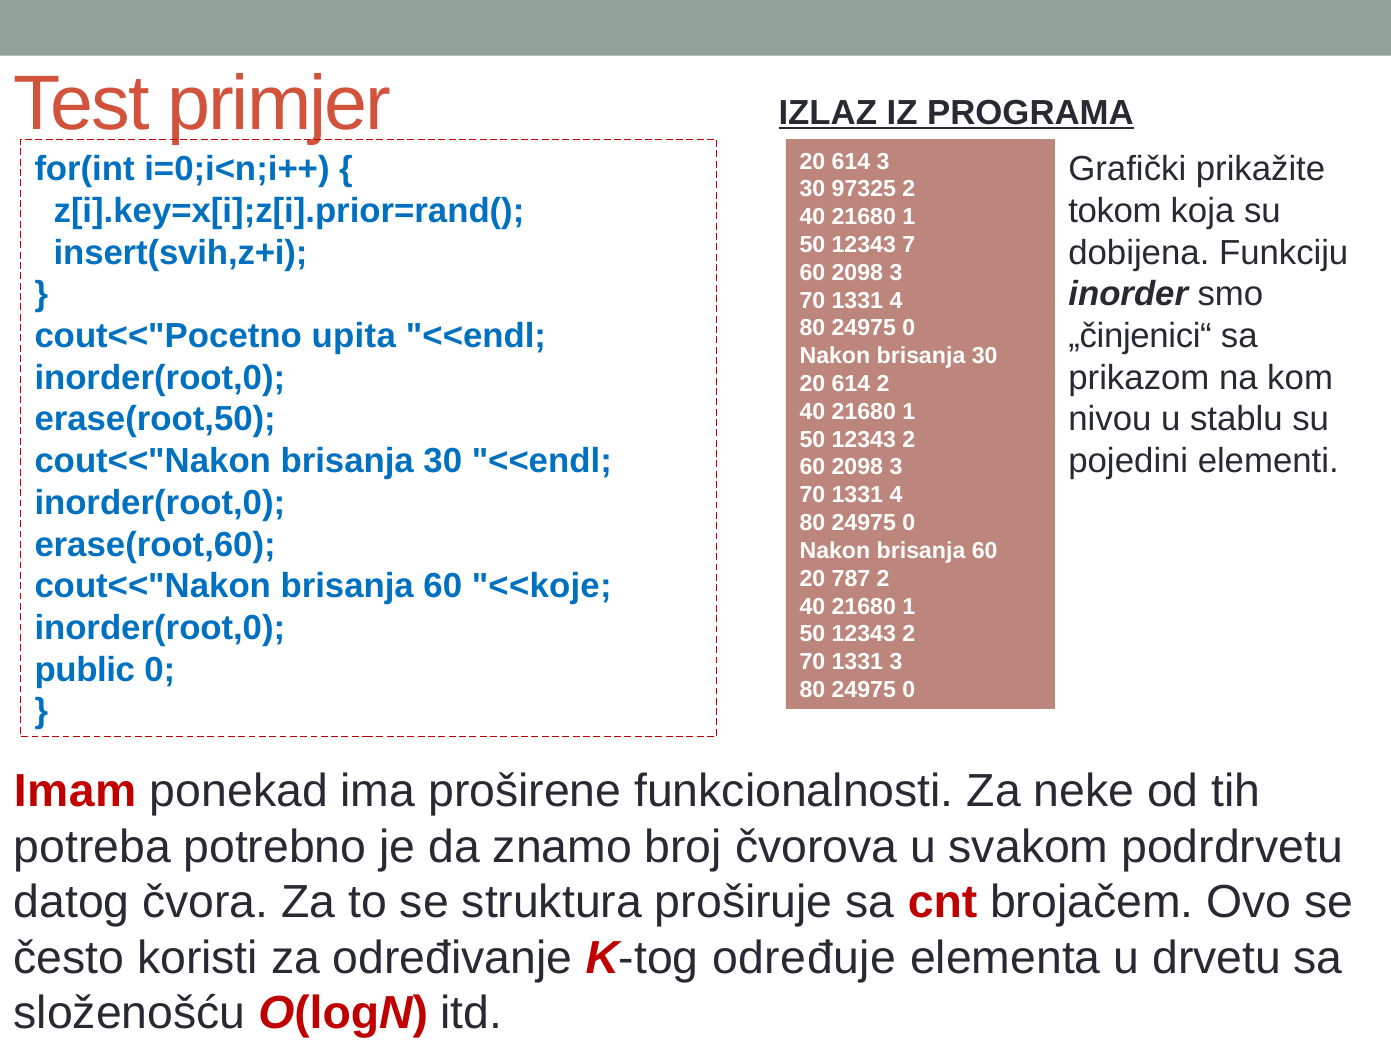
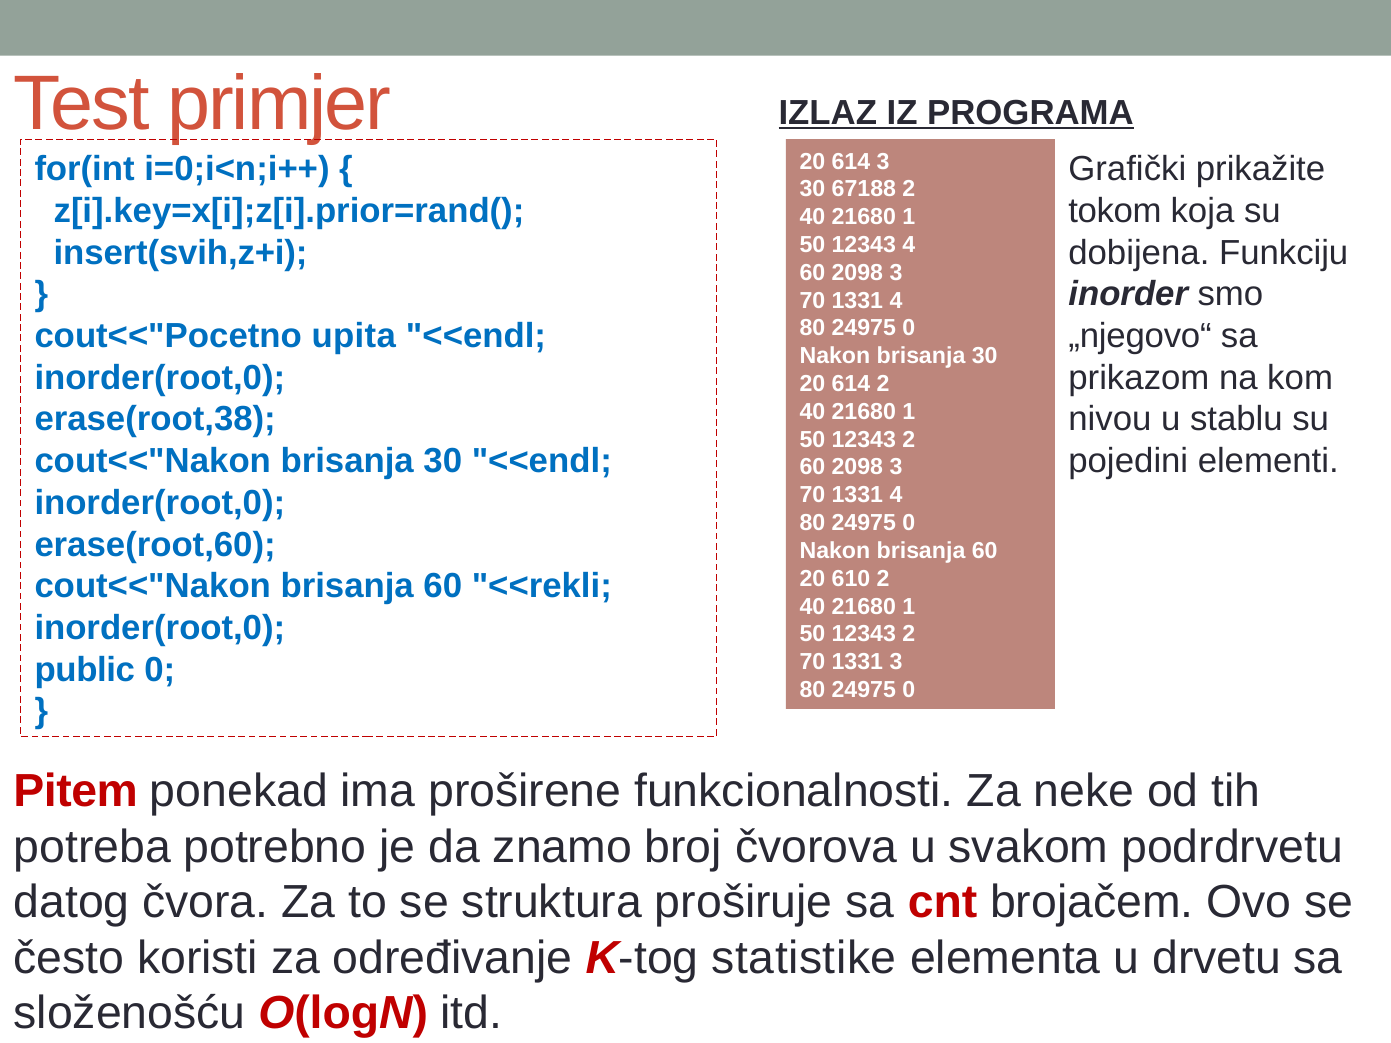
97325: 97325 -> 67188
12343 7: 7 -> 4
„činjenici“: „činjenici“ -> „njegovo“
erase(root,50: erase(root,50 -> erase(root,38
787: 787 -> 610
<<koje: <<koje -> <<rekli
Imam: Imam -> Pitem
određuje: određuje -> statistike
